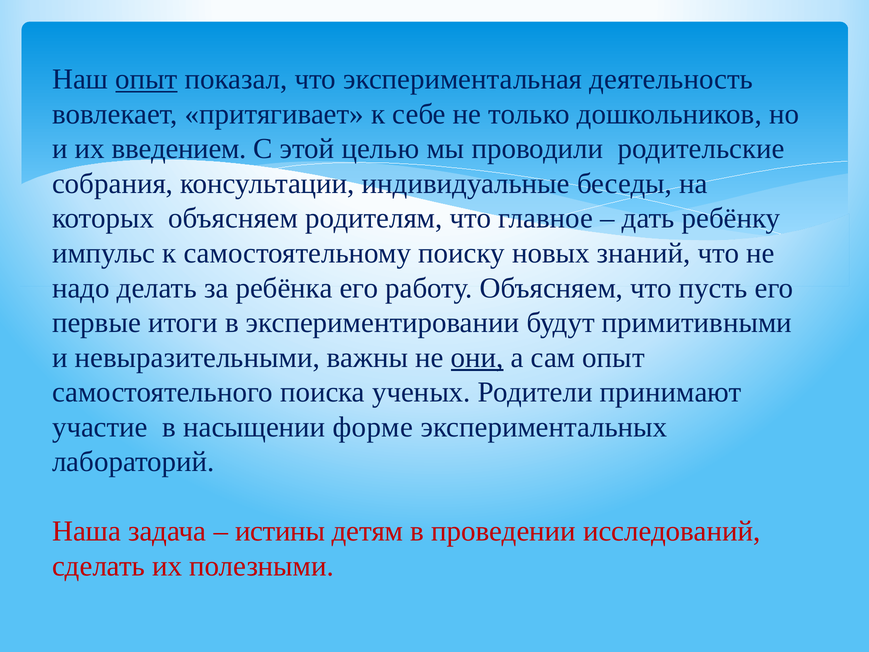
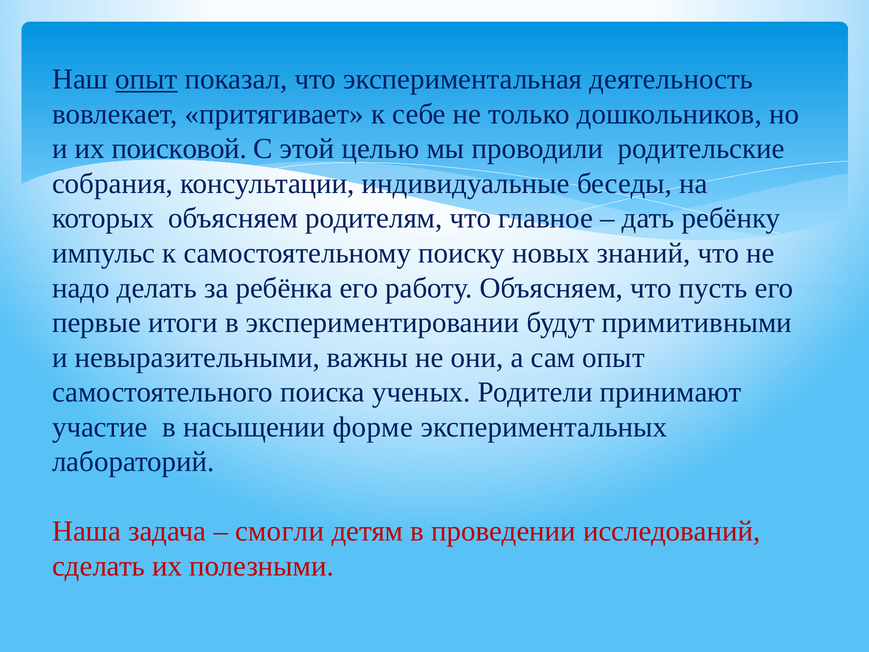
введением: введением -> поисковой
они underline: present -> none
истины: истины -> смогли
